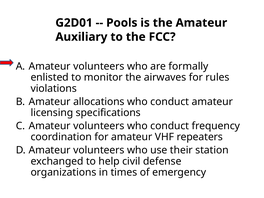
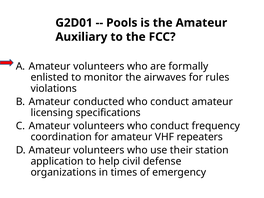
allocations: allocations -> conducted
exchanged: exchanged -> application
